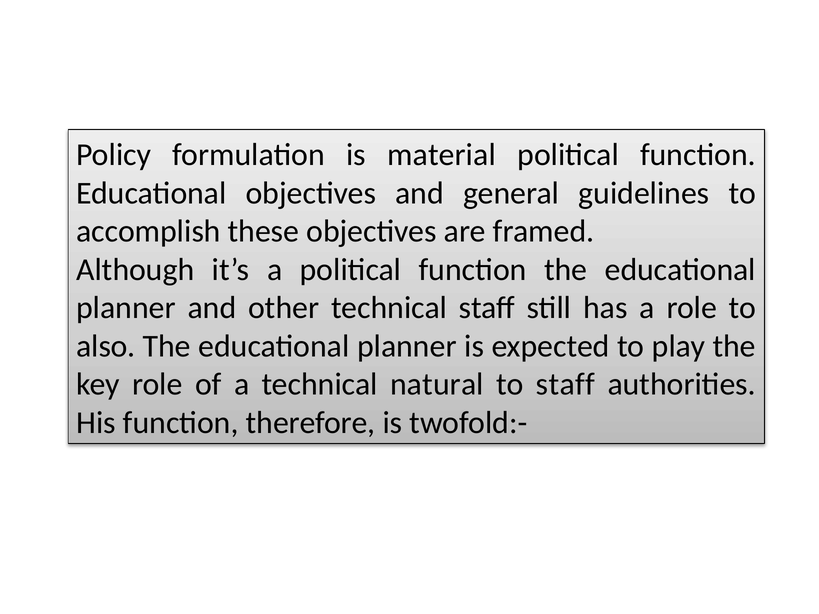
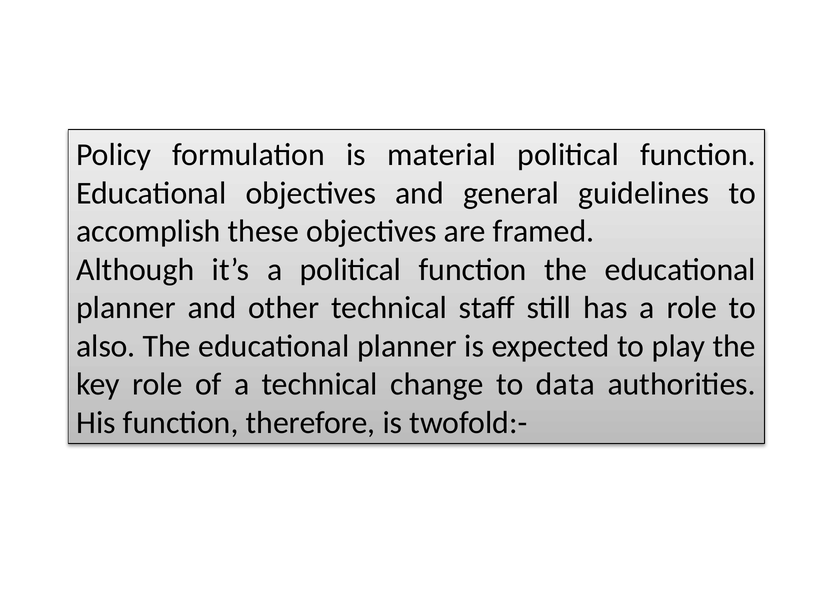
natural: natural -> change
to staff: staff -> data
